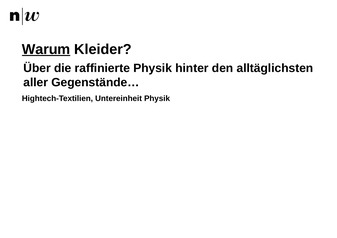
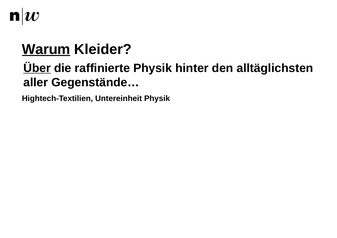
Über underline: none -> present
